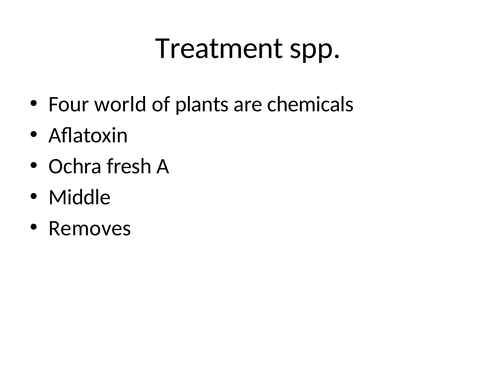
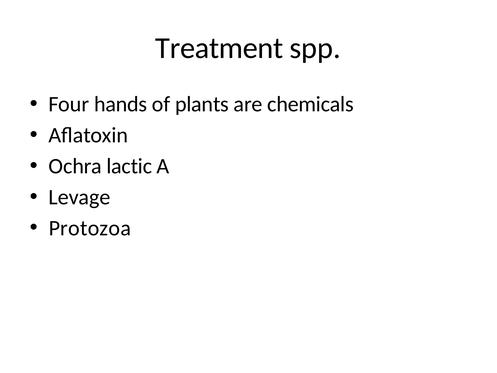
world: world -> hands
fresh: fresh -> lactic
Middle: Middle -> Levage
Removes: Removes -> Protozoa
